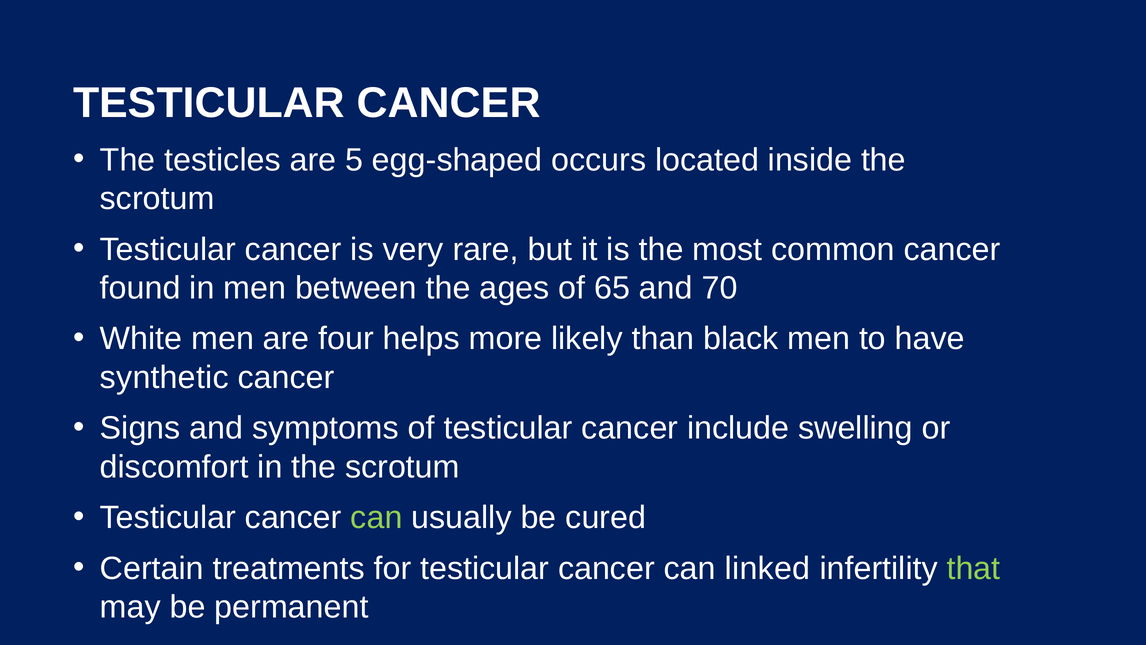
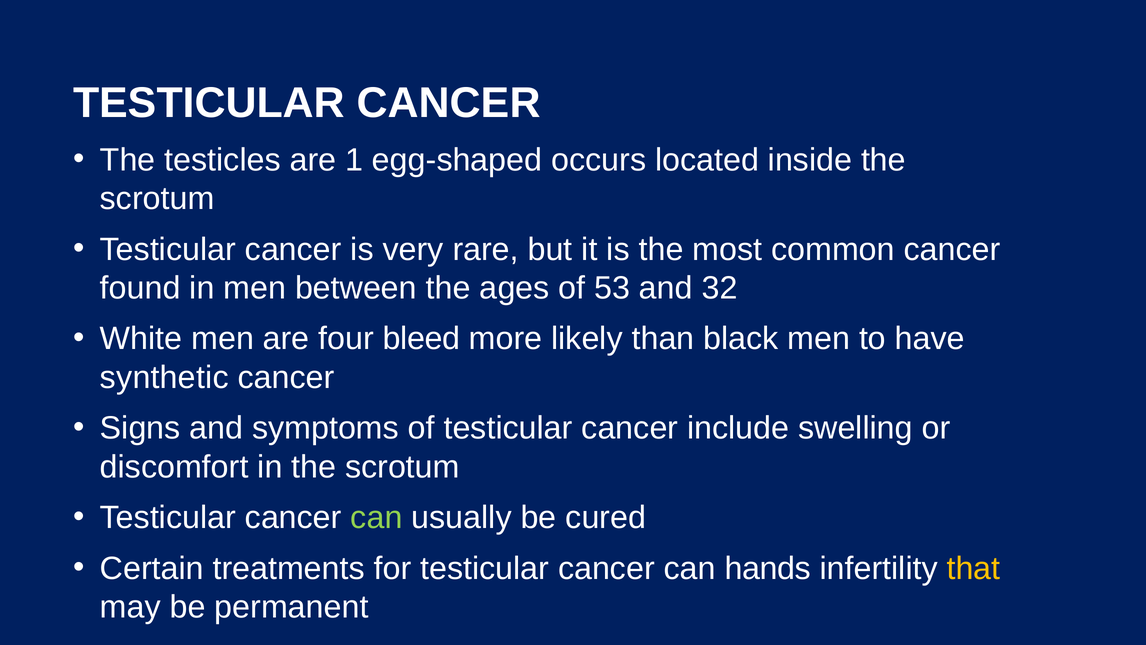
5: 5 -> 1
65: 65 -> 53
70: 70 -> 32
helps: helps -> bleed
linked: linked -> hands
that colour: light green -> yellow
